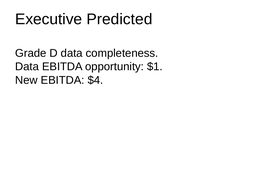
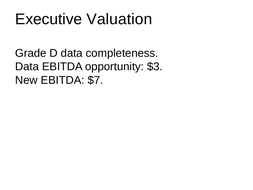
Predicted: Predicted -> Valuation
$1: $1 -> $3
$4: $4 -> $7
